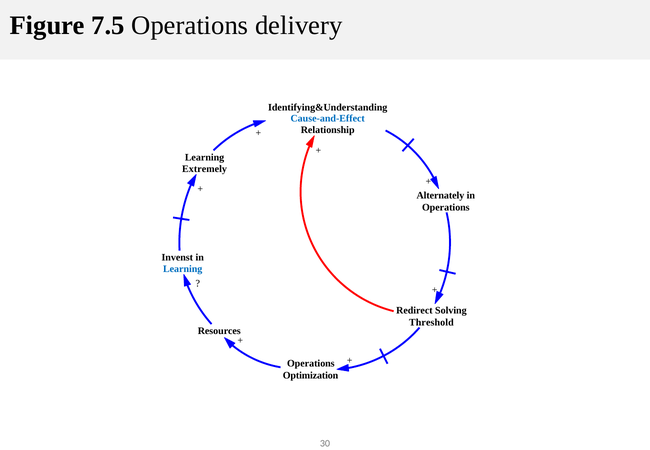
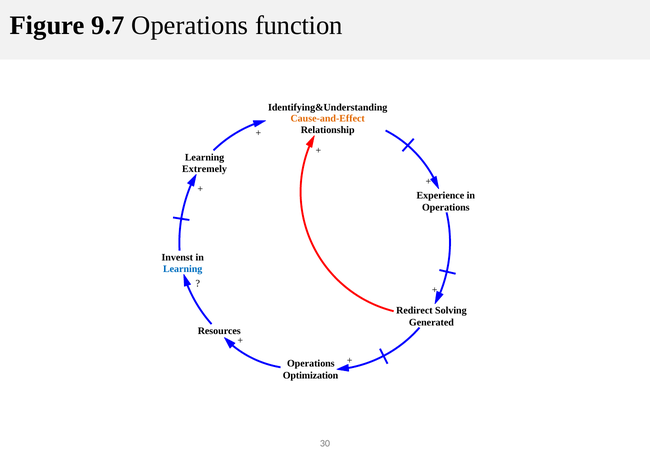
7.5: 7.5 -> 9.7
delivery: delivery -> function
Cause-and-Effect colour: blue -> orange
Alternately: Alternately -> Experience
Threshold: Threshold -> Generated
